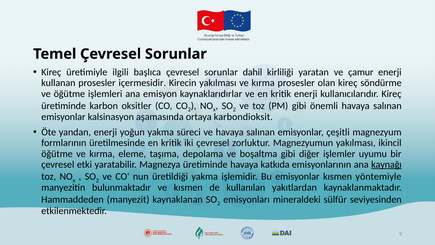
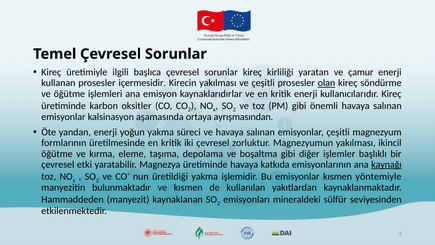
sorunlar dahil: dahil -> kireç
yakılması ve kırma: kırma -> çeşitli
olan underline: none -> present
karbondioksit: karbondioksit -> ayrışmasından
uyumu: uyumu -> başlıklı
